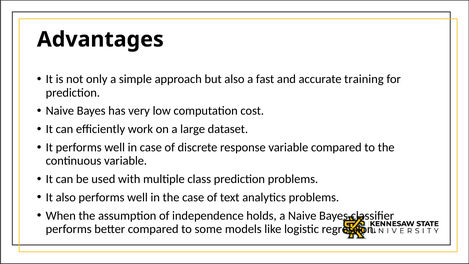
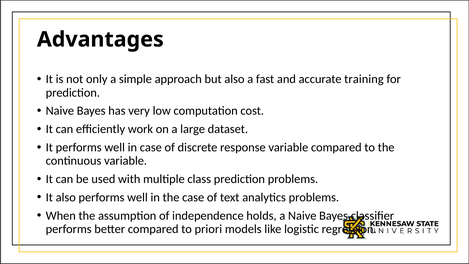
some: some -> priori
